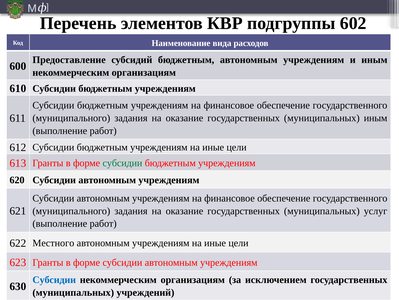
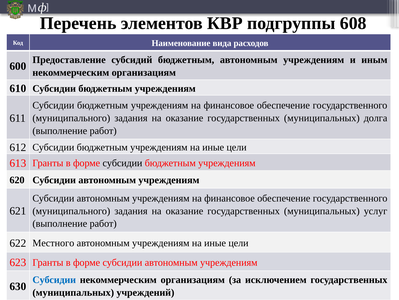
602: 602 -> 608
муниципальных иным: иным -> долга
субсидии at (122, 163) colour: green -> black
